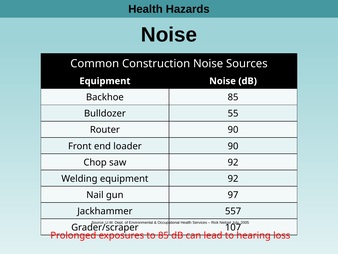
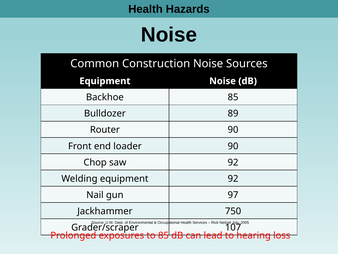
55: 55 -> 89
557: 557 -> 750
